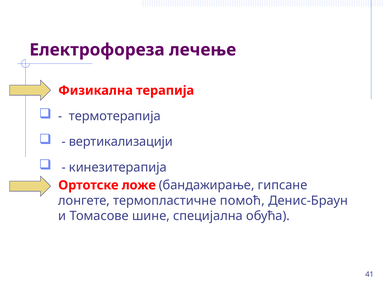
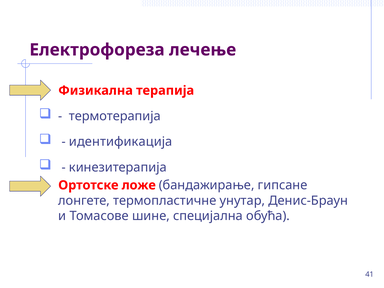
вертикализацији: вертикализацији -> идентификација
помоћ: помоћ -> унутар
